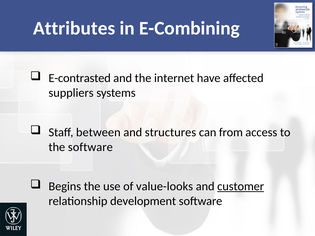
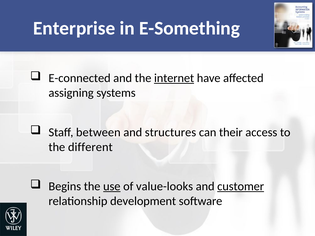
Attributes: Attributes -> Enterprise
E-Combining: E-Combining -> E-Something
E-contrasted: E-contrasted -> E-connected
internet underline: none -> present
suppliers: suppliers -> assigning
from: from -> their
the software: software -> different
use underline: none -> present
